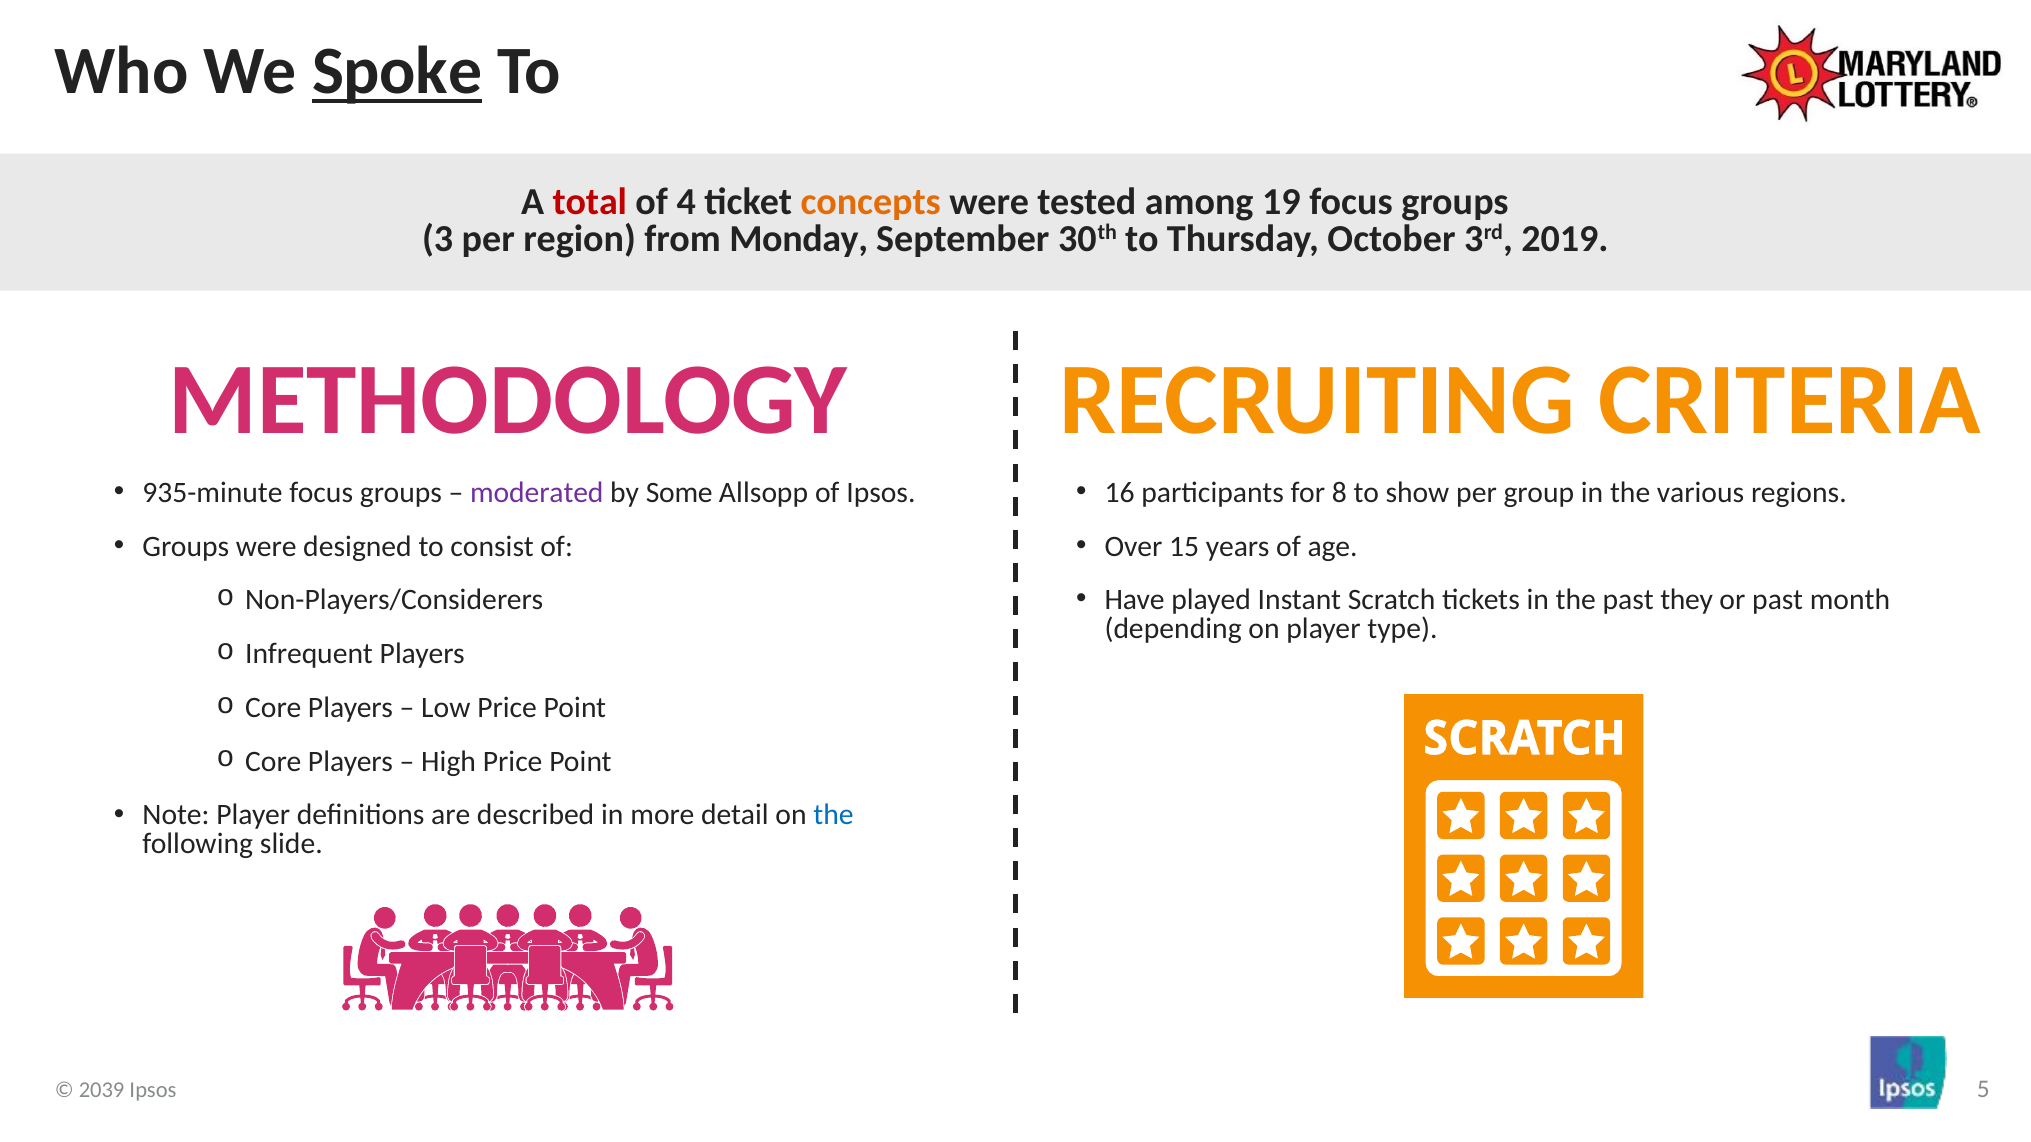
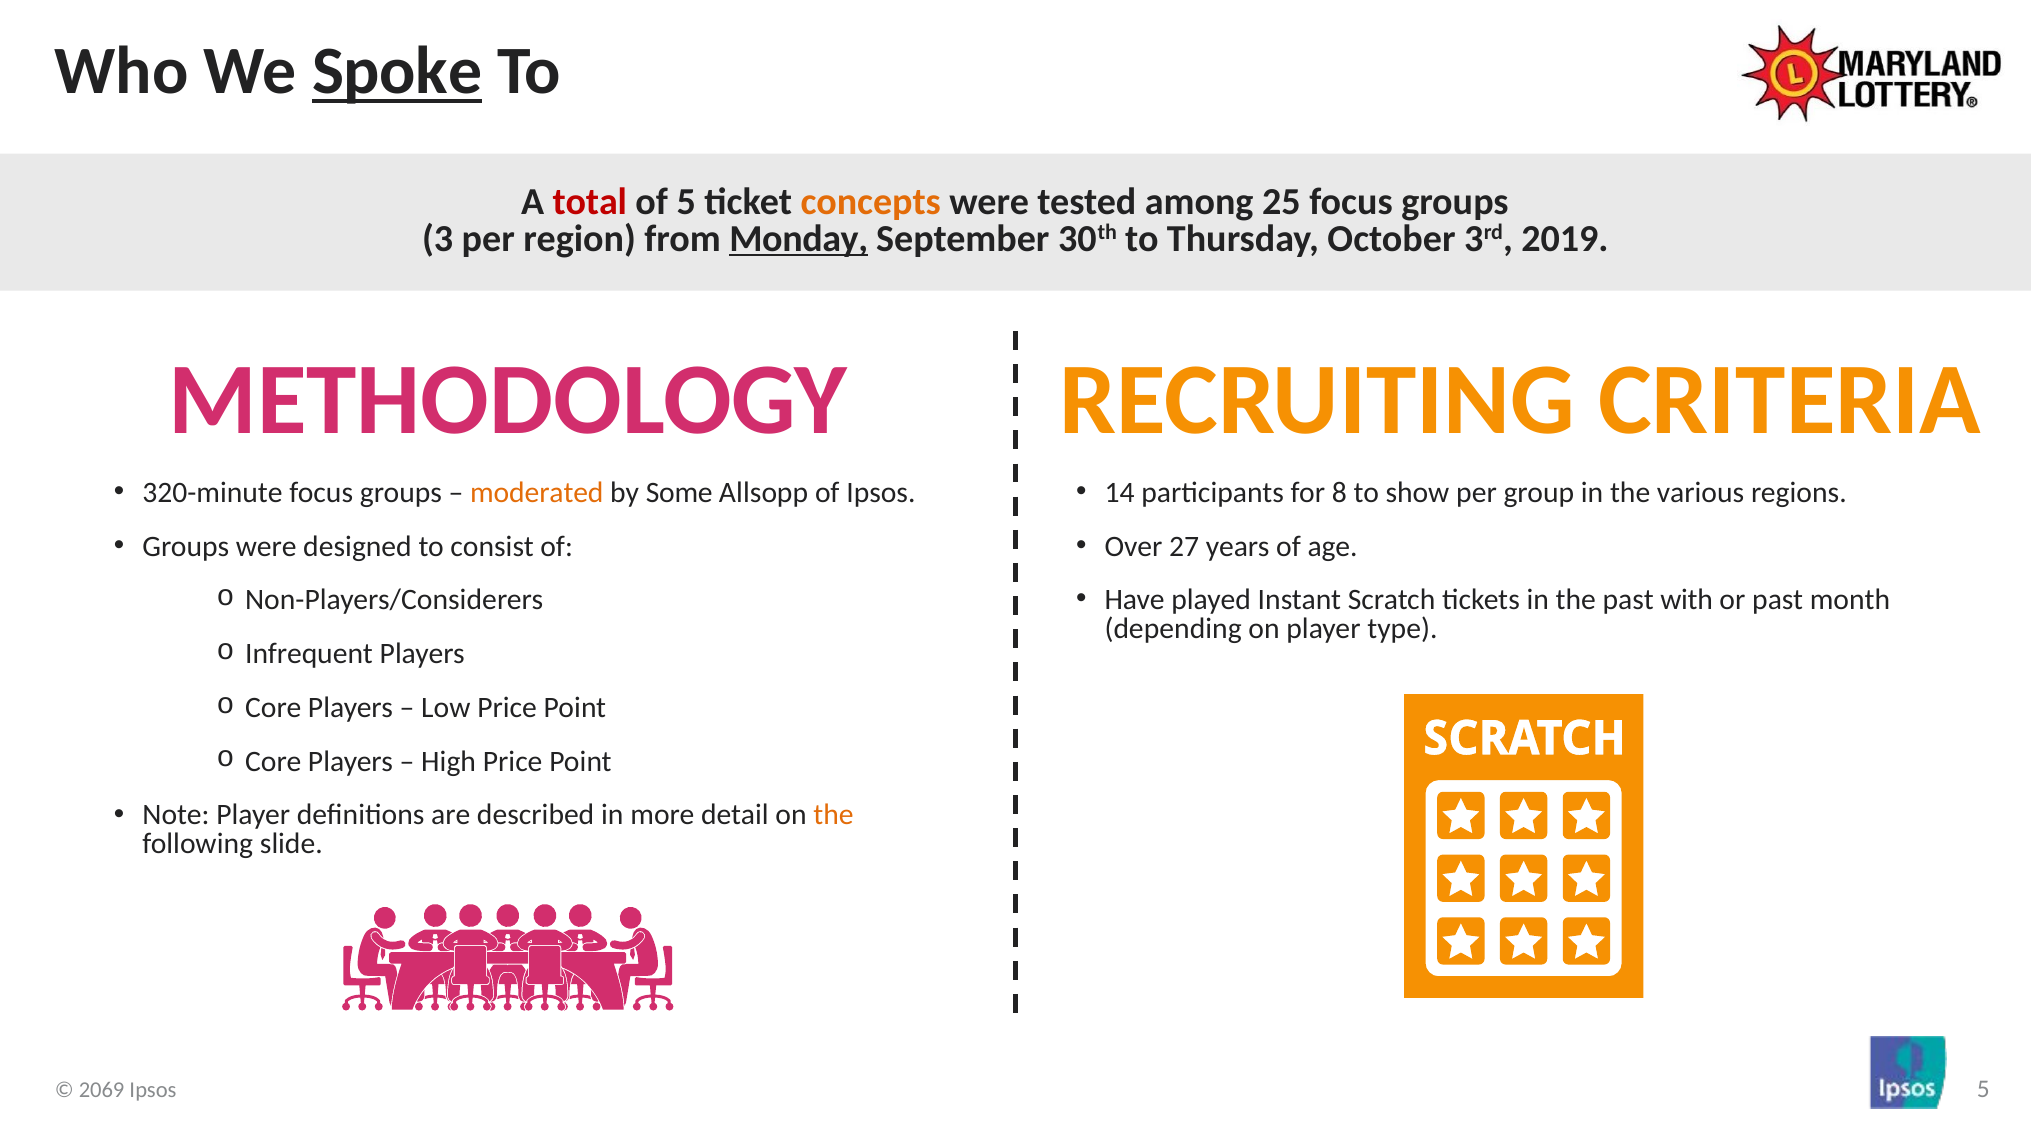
of 4: 4 -> 5
19: 19 -> 25
Monday underline: none -> present
935-minute: 935-minute -> 320-minute
moderated colour: purple -> orange
16: 16 -> 14
15: 15 -> 27
they: they -> with
the at (833, 815) colour: blue -> orange
2039: 2039 -> 2069
